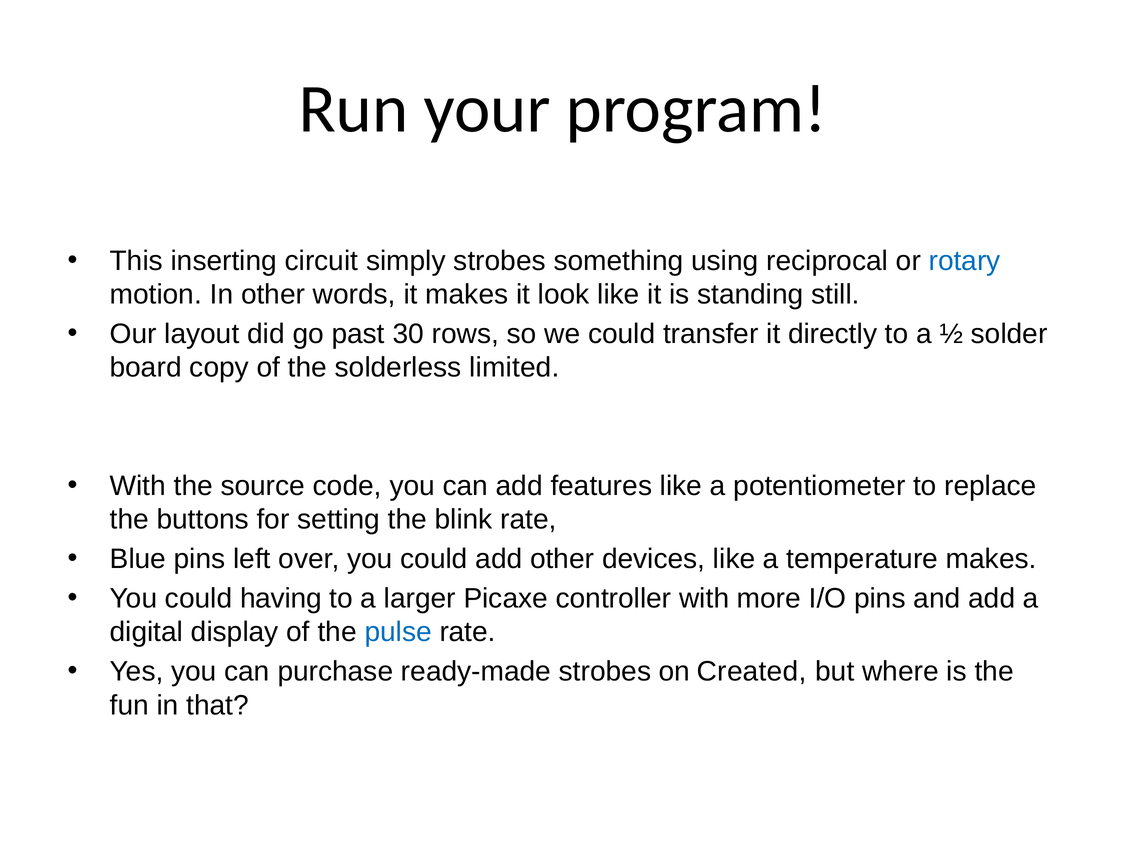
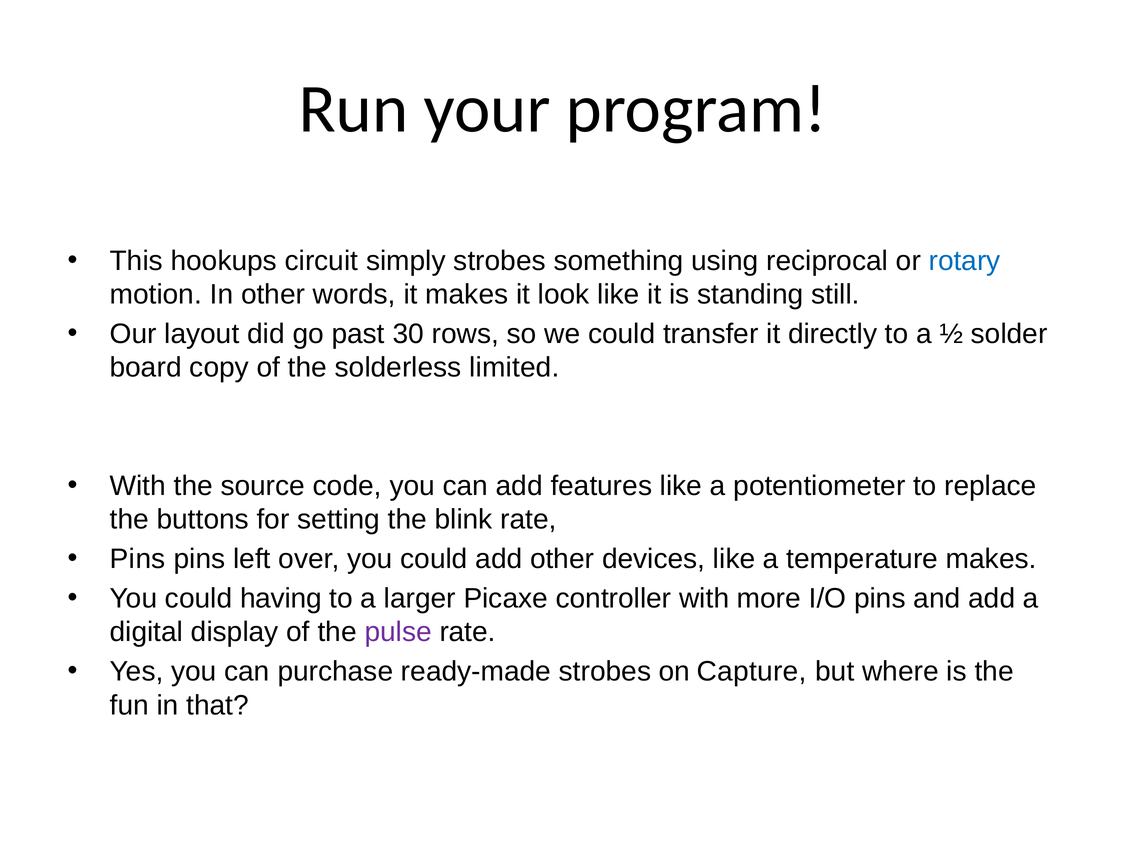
inserting: inserting -> hookups
Blue at (138, 559): Blue -> Pins
pulse colour: blue -> purple
Created: Created -> Capture
